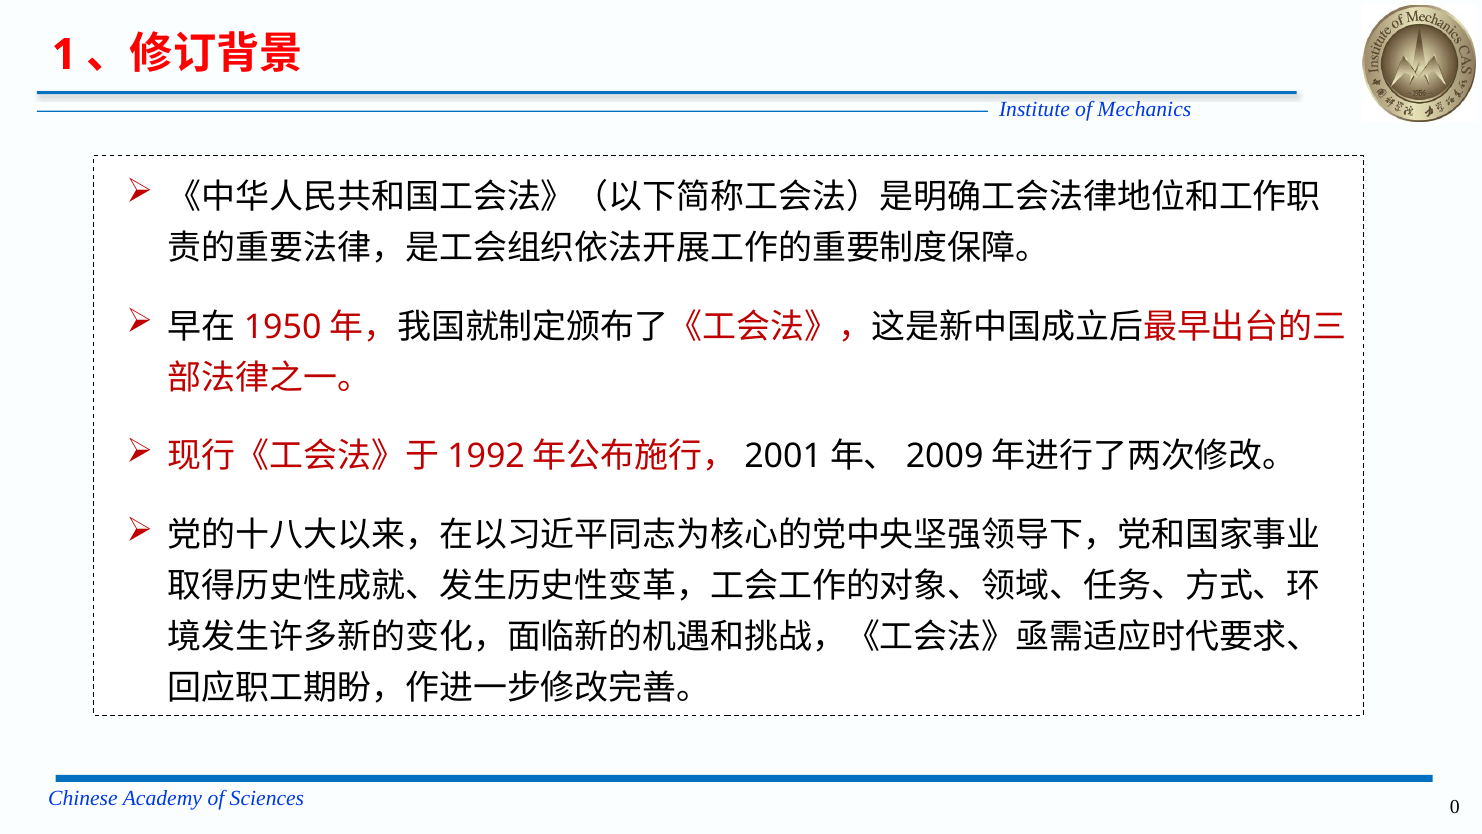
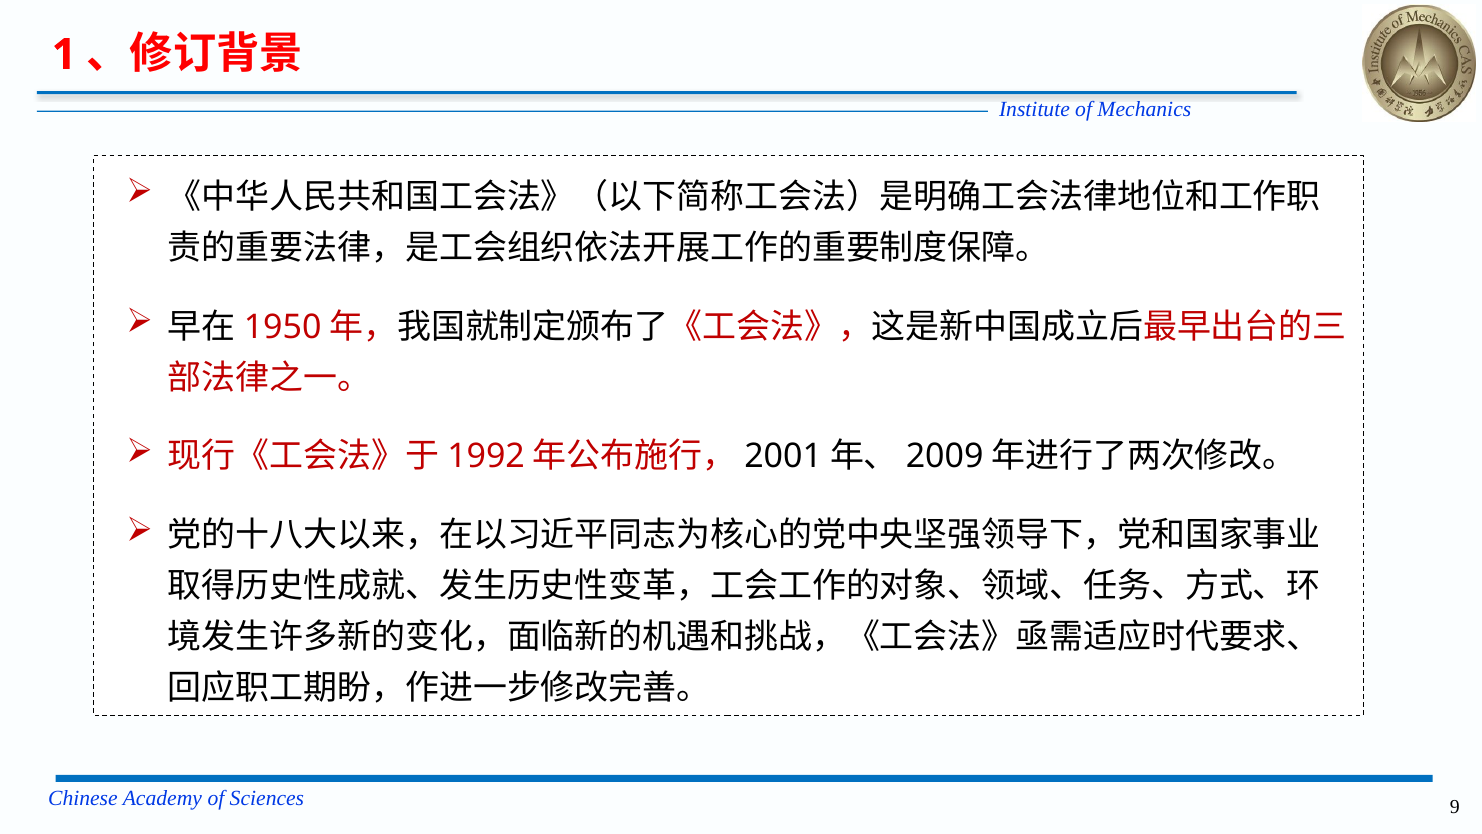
0: 0 -> 9
